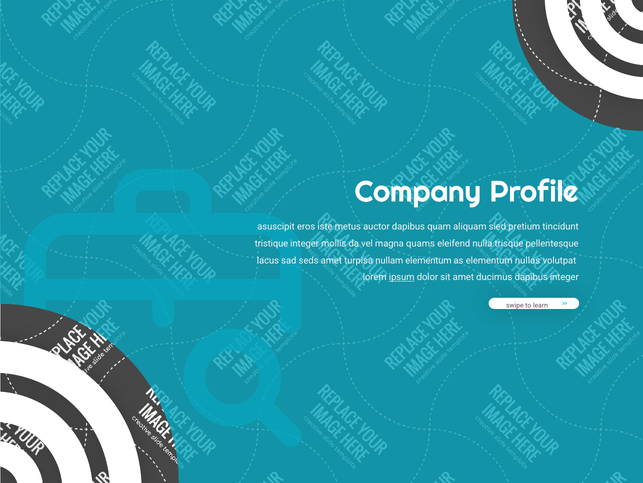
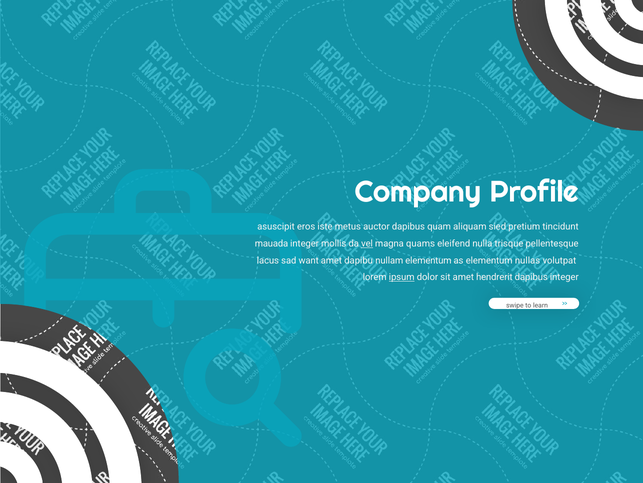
tristique: tristique -> mauada
vel underline: none -> present
seds: seds -> want
turpisa: turpisa -> dapibu
ducimus: ducimus -> hendrerit
